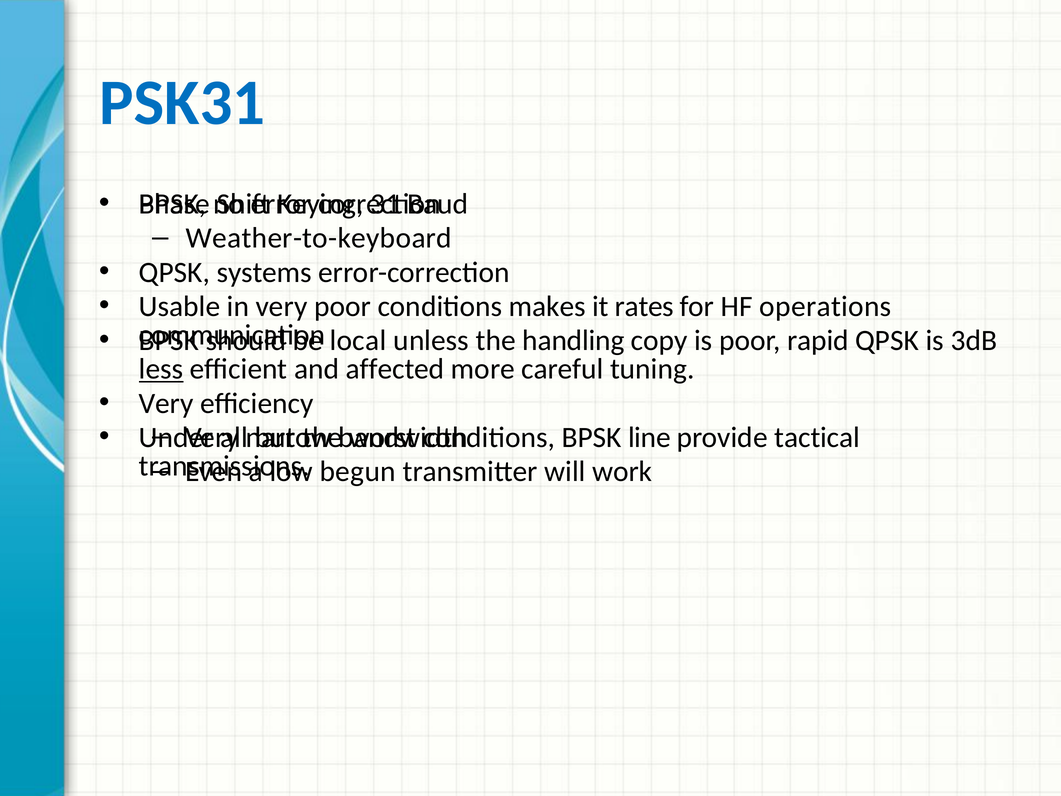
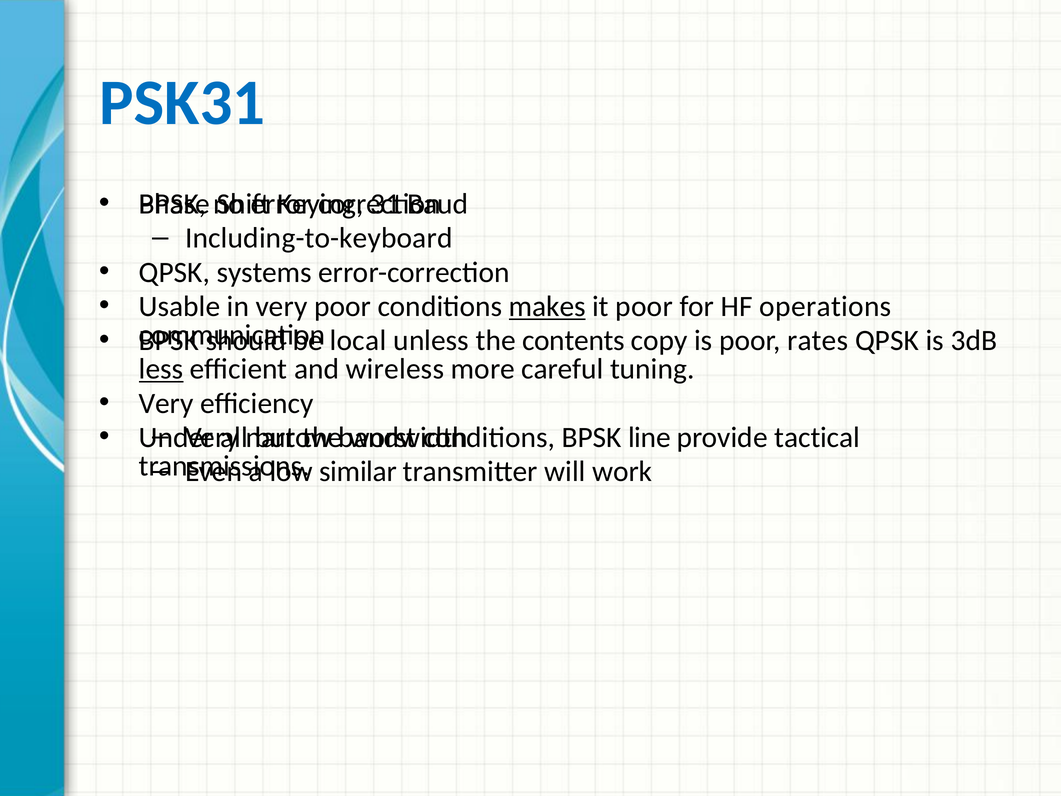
Weather-to-keyboard: Weather-to-keyboard -> Including-to-keyboard
makes underline: none -> present
it rates: rates -> poor
handling: handling -> contents
rapid: rapid -> rates
affected: affected -> wireless
begun: begun -> similar
